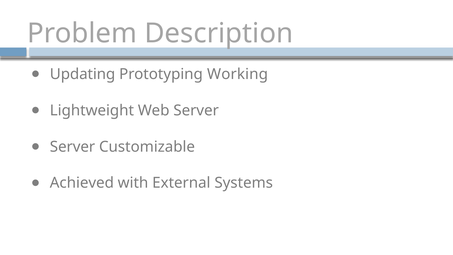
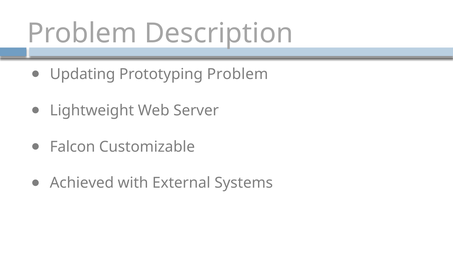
Prototyping Working: Working -> Problem
Server at (72, 147): Server -> Falcon
